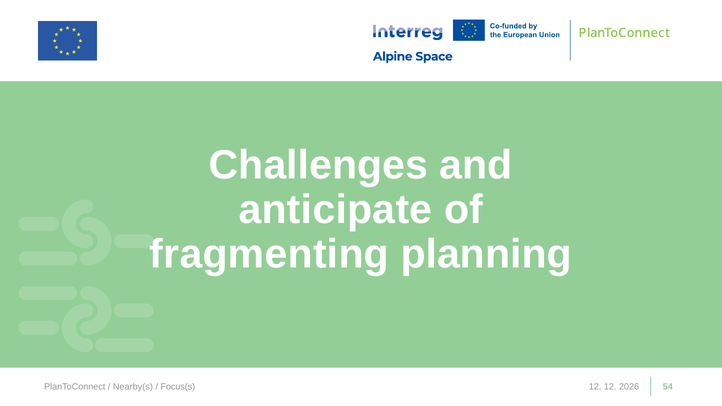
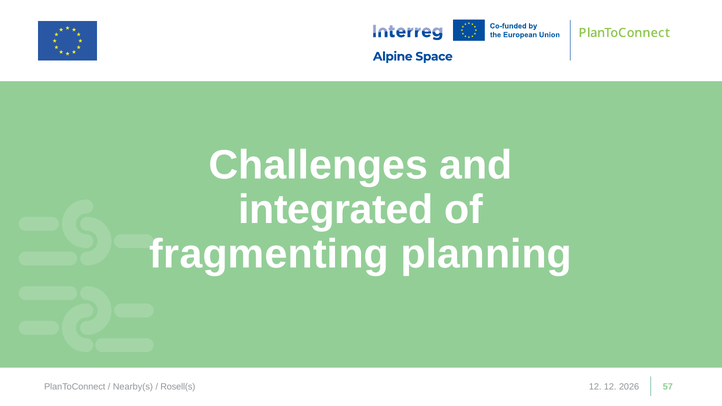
anticipate: anticipate -> integrated
Focus(s: Focus(s -> Rosell(s
54: 54 -> 57
